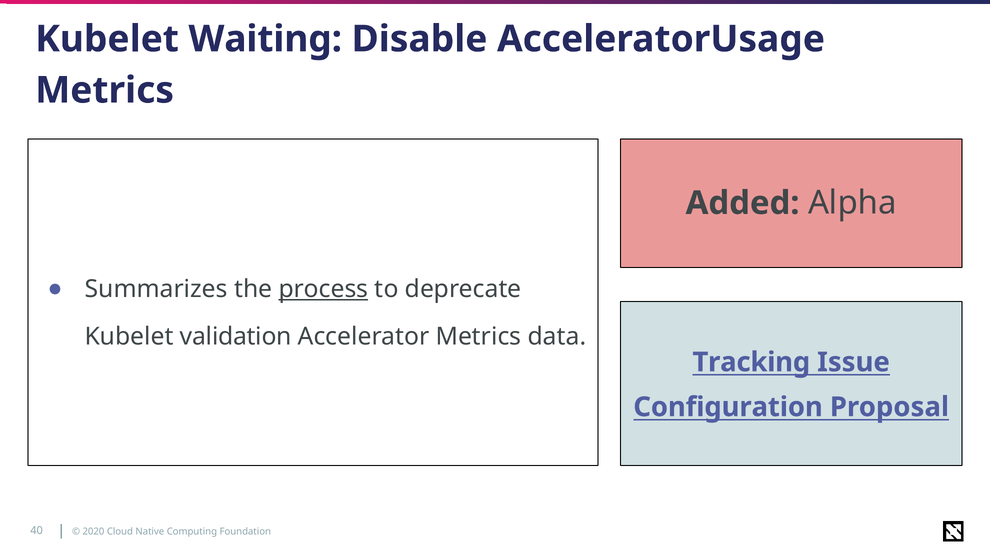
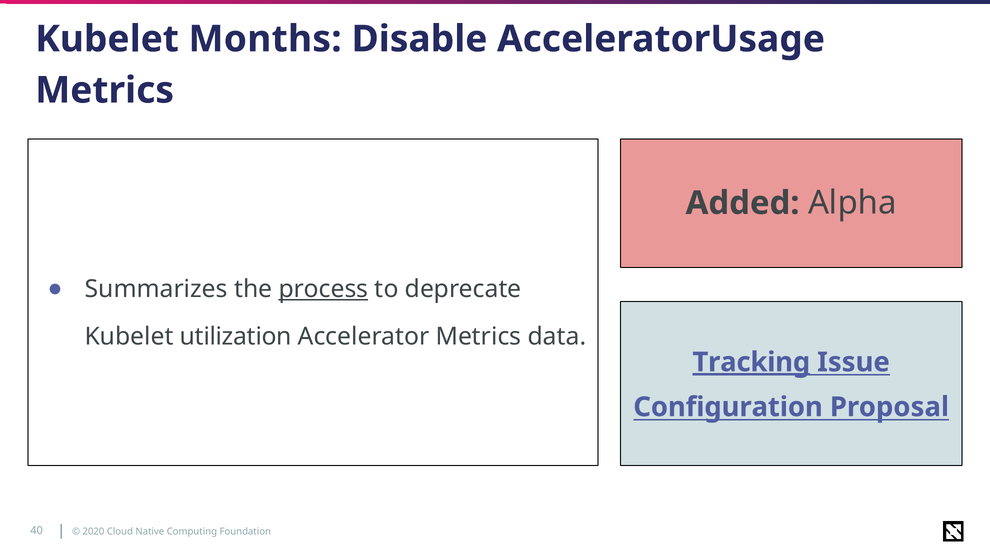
Waiting: Waiting -> Months
validation: validation -> utilization
Tracking underline: none -> present
